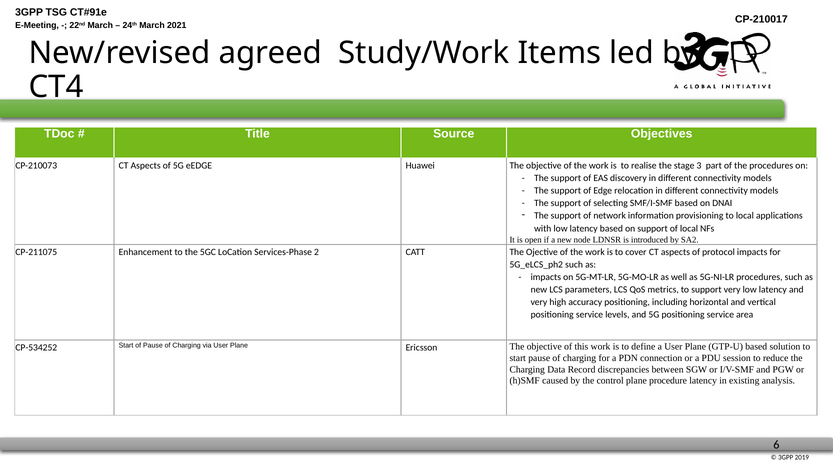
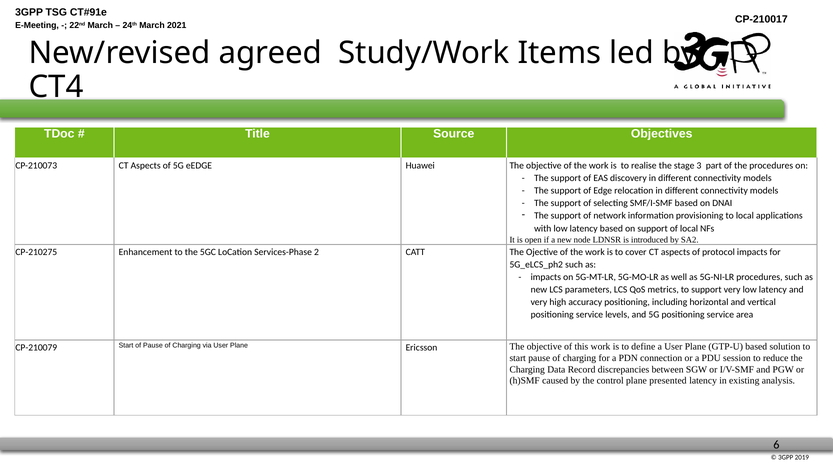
CP-211075: CP-211075 -> CP-210275
CP-534252: CP-534252 -> CP-210079
procedure: procedure -> presented
